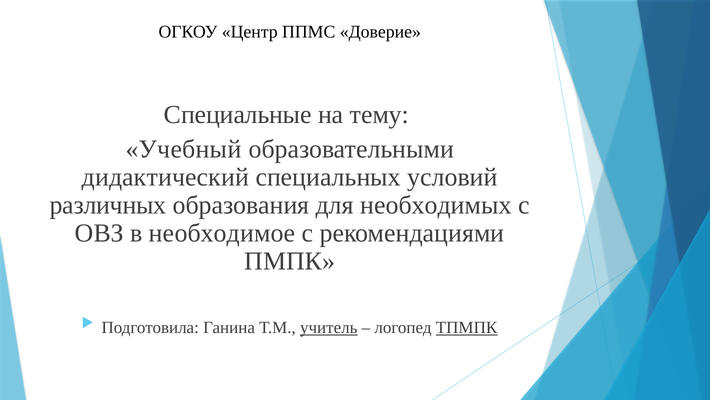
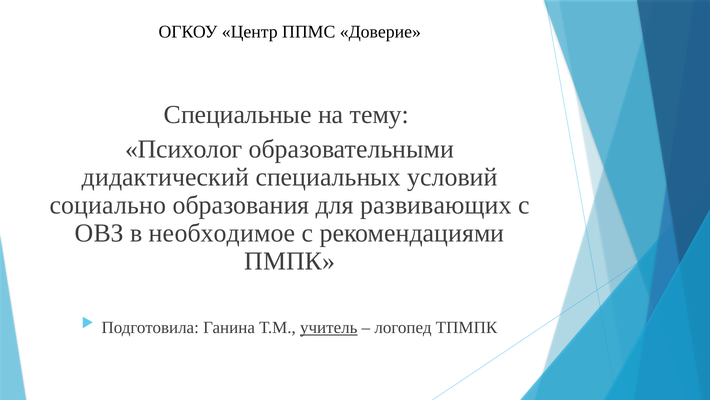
Учебный: Учебный -> Психолог
различных: различных -> социально
необходимых: необходимых -> развивающих
ТПМПК underline: present -> none
